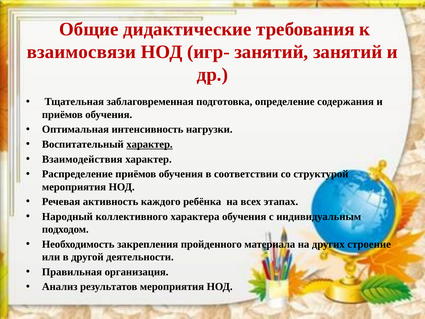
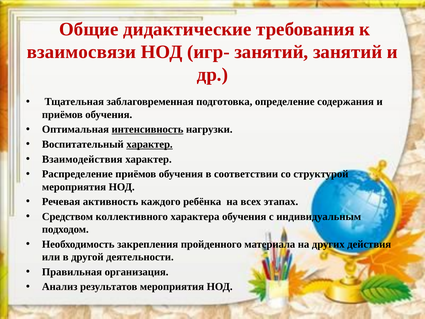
интенсивность underline: none -> present
Народный: Народный -> Средством
строение: строение -> действия
